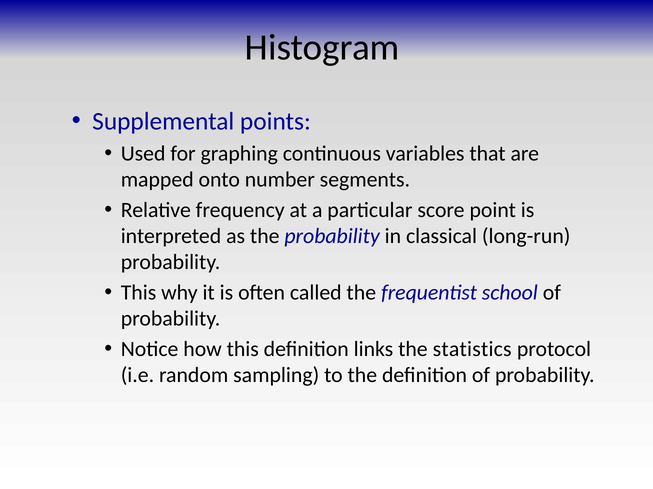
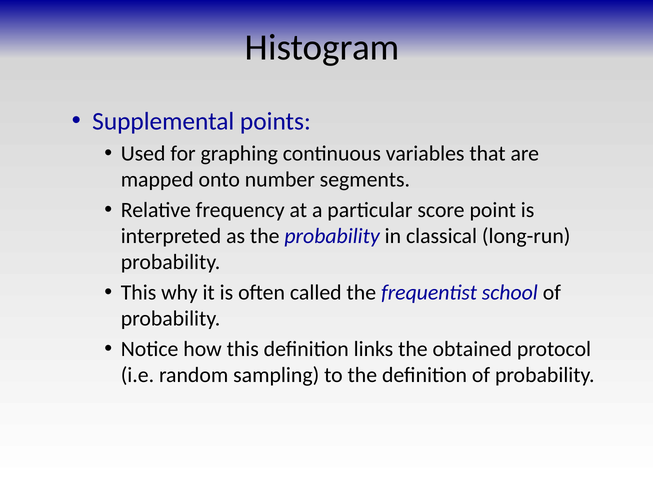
statistics: statistics -> obtained
